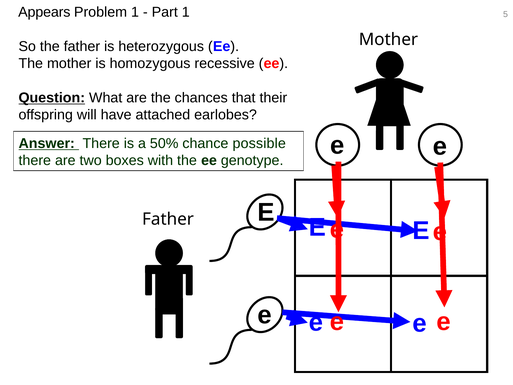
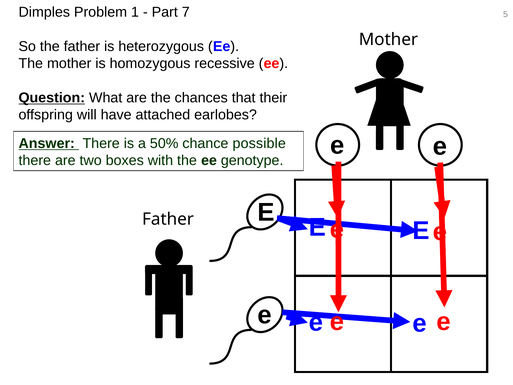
Appears: Appears -> Dimples
Part 1: 1 -> 7
